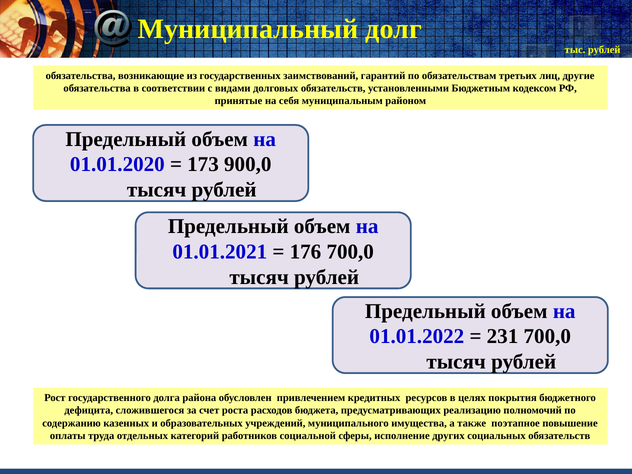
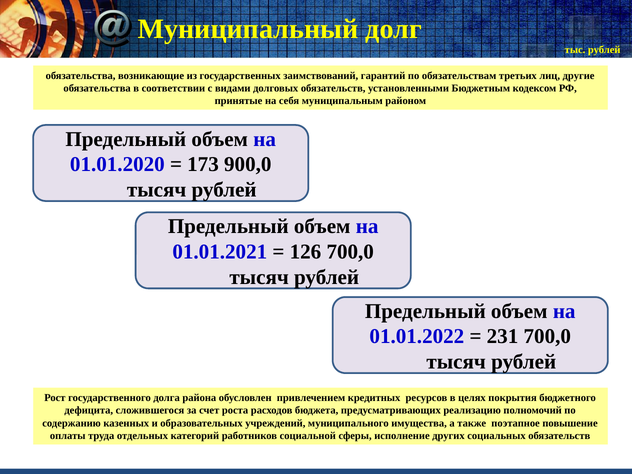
176: 176 -> 126
